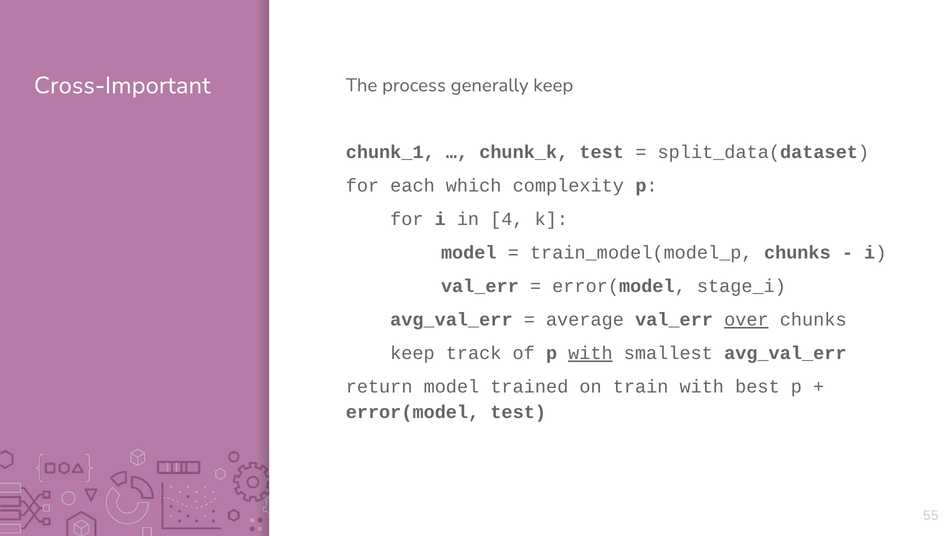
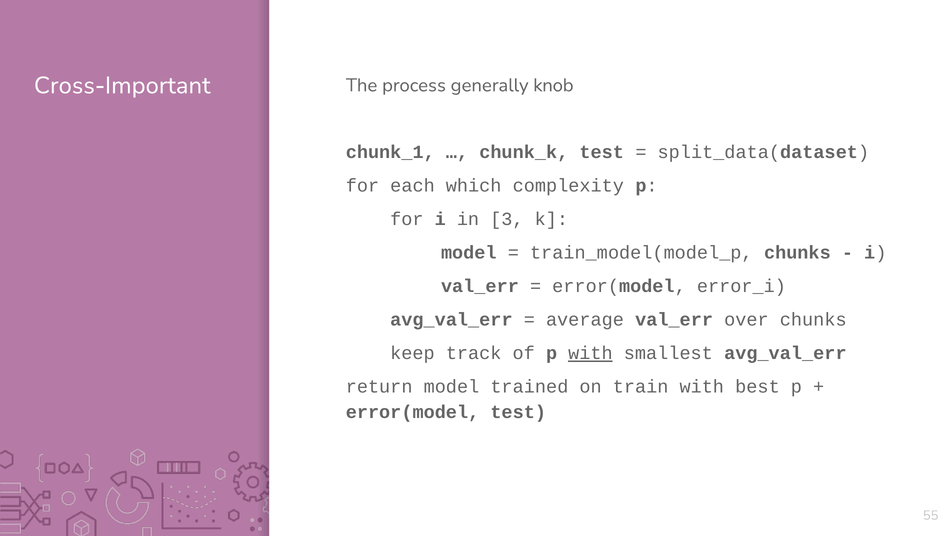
generally keep: keep -> knob
4: 4 -> 3
stage_i: stage_i -> error_i
over underline: present -> none
